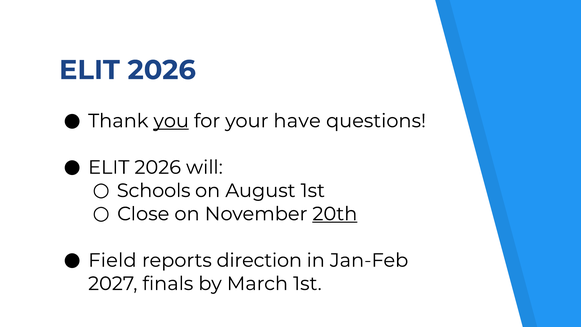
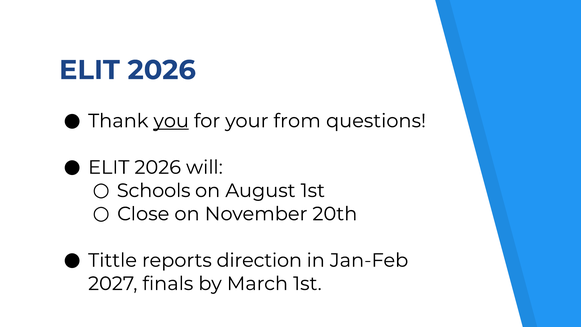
have: have -> from
20th underline: present -> none
Field: Field -> Tittle
